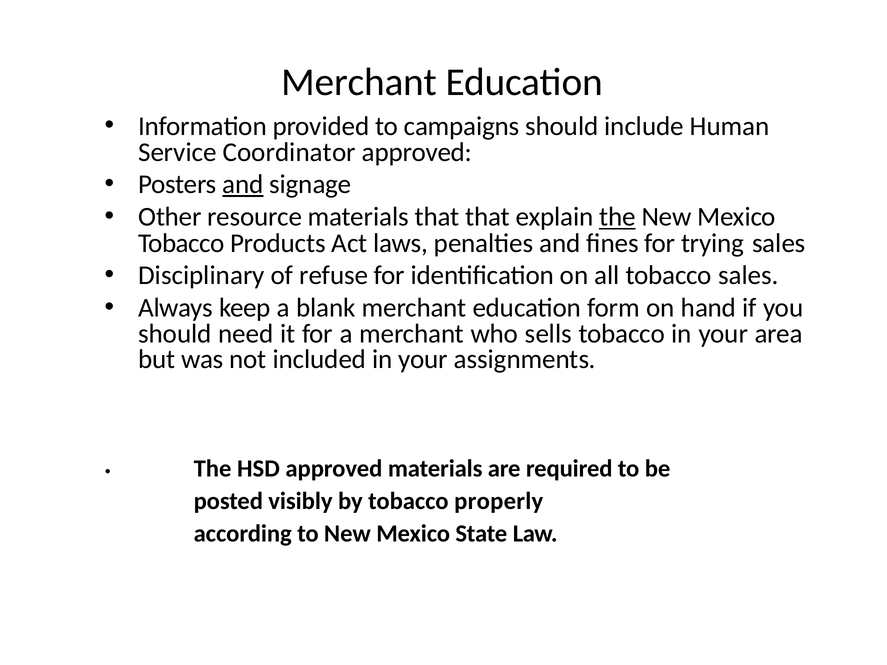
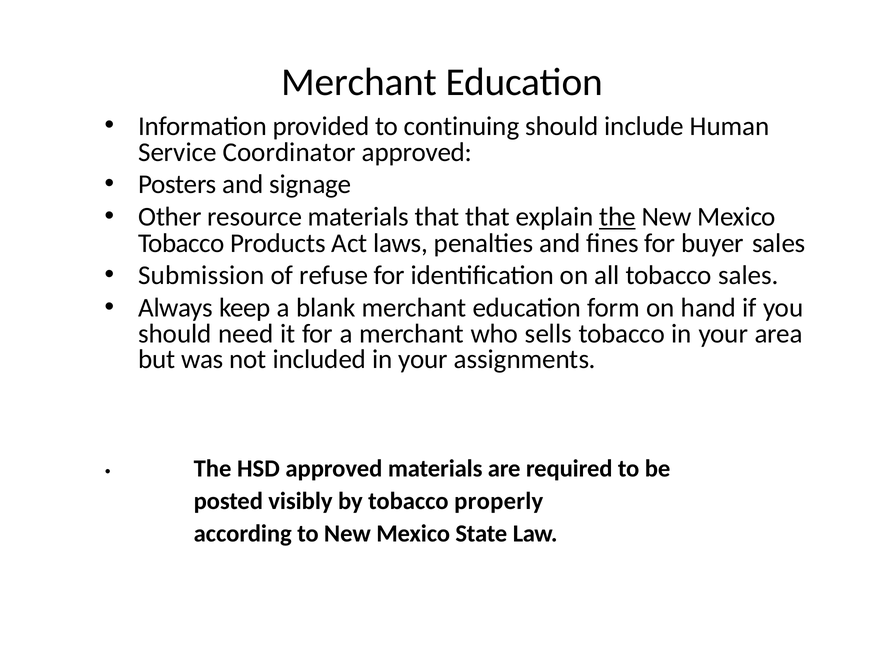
campaigns: campaigns -> continuing
and at (243, 184) underline: present -> none
trying: trying -> buyer
Disciplinary: Disciplinary -> Submission
